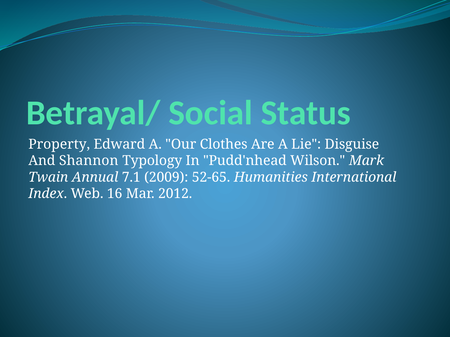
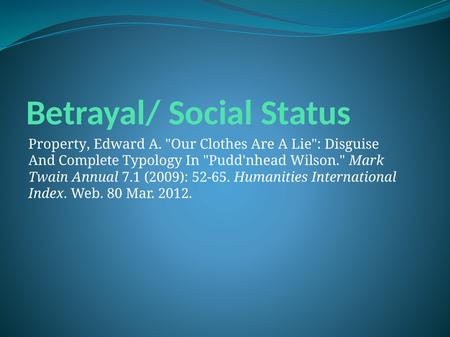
Shannon: Shannon -> Complete
16: 16 -> 80
